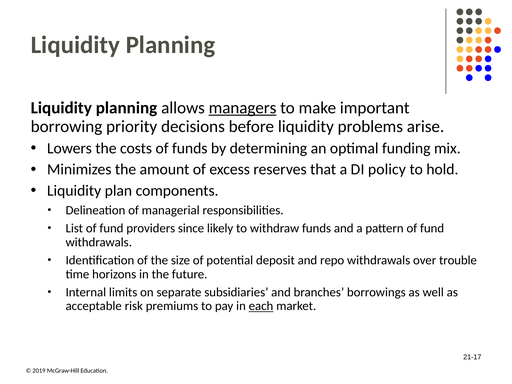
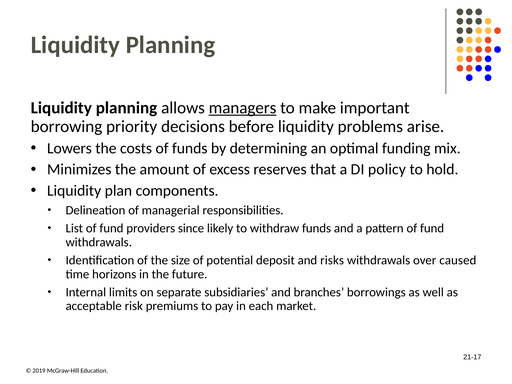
repo: repo -> risks
trouble: trouble -> caused
each underline: present -> none
